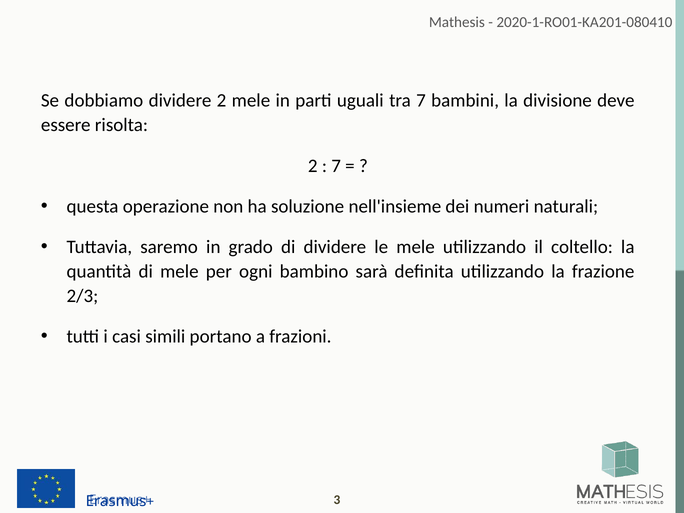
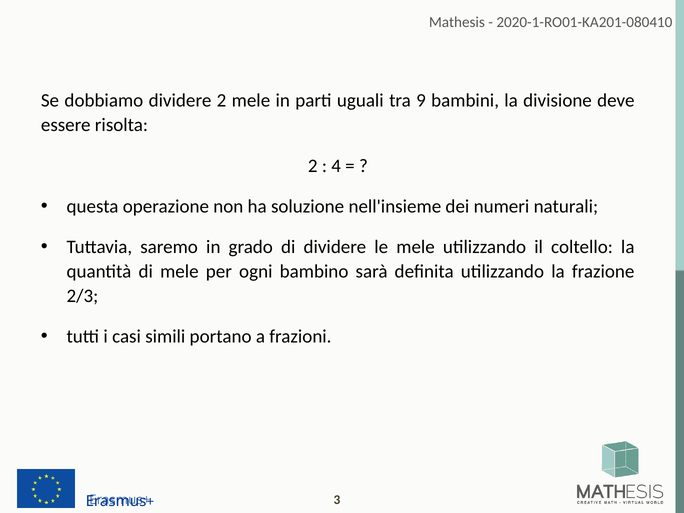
tra 7: 7 -> 9
7 at (336, 166): 7 -> 4
